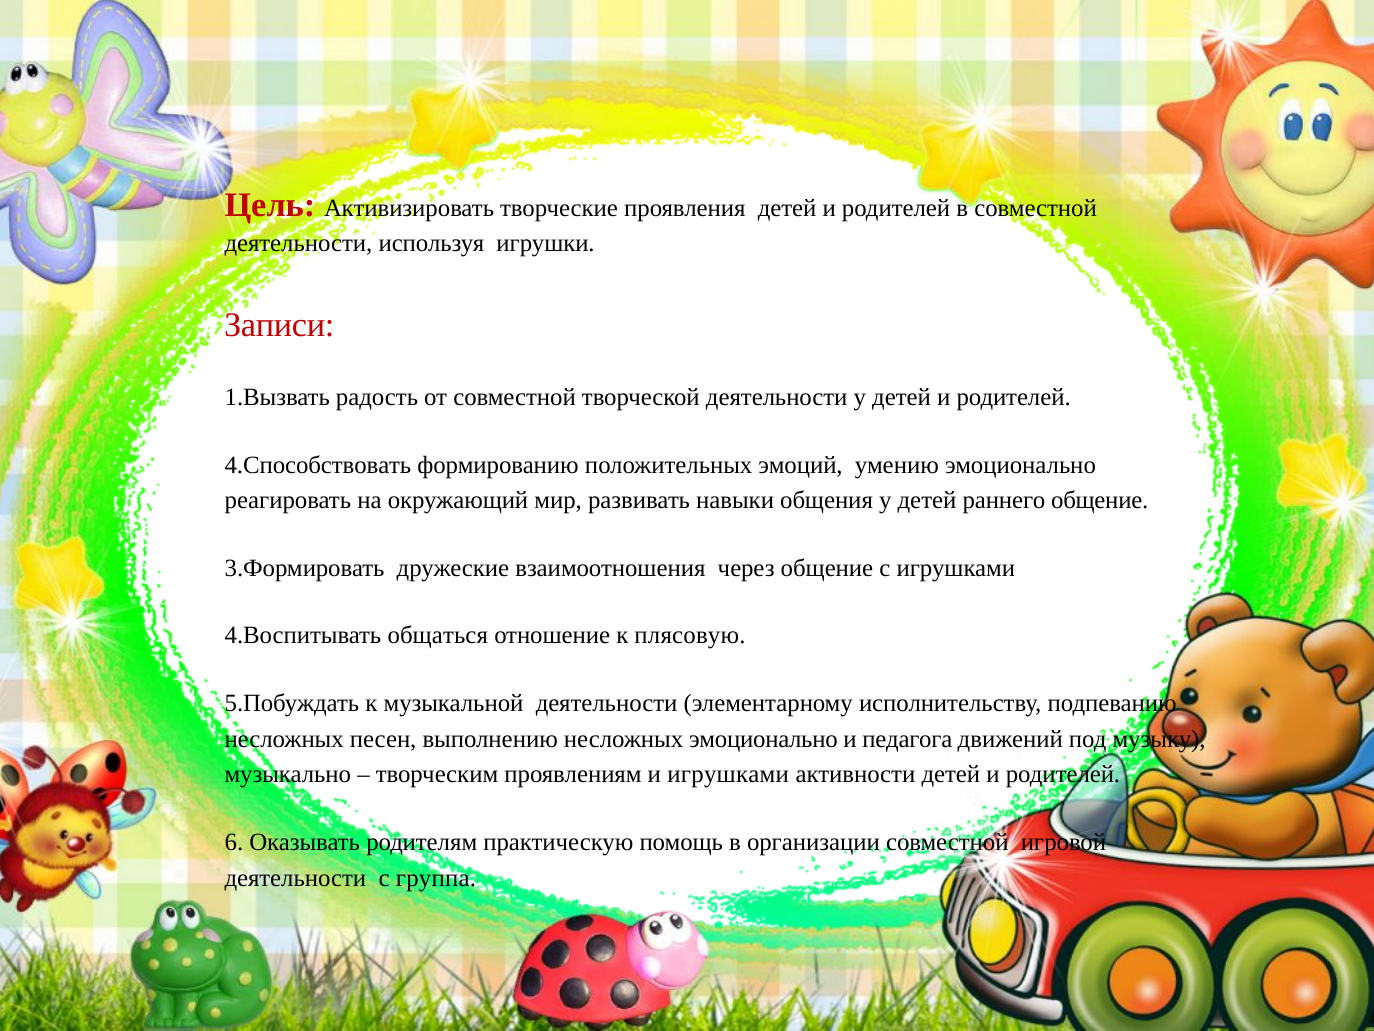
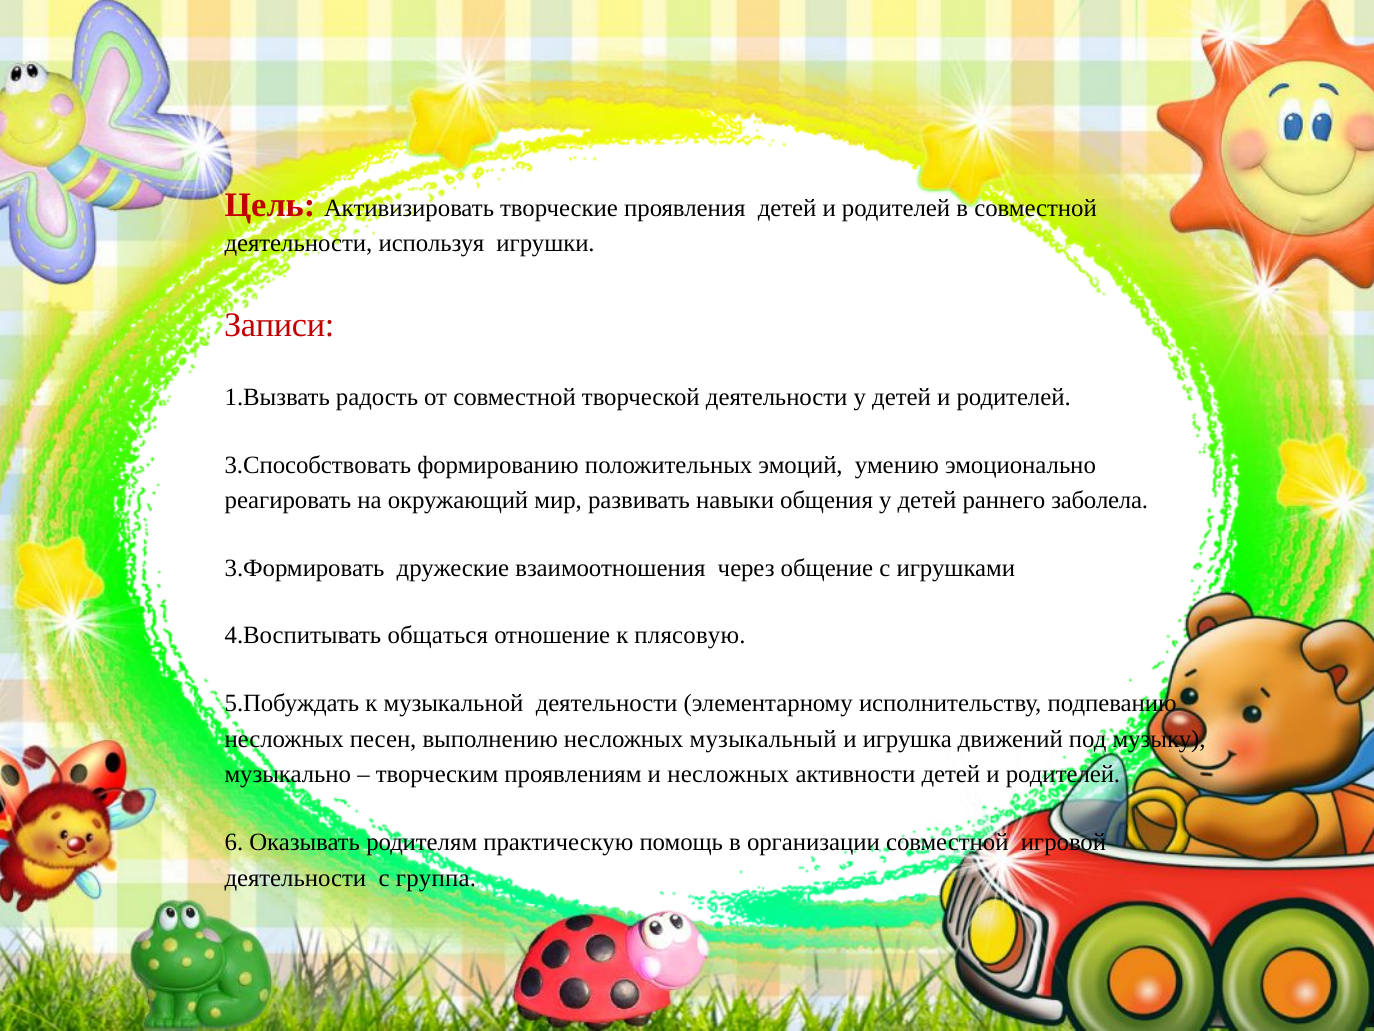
4.Способствовать: 4.Способствовать -> 3.Способствовать
раннего общение: общение -> заболела
несложных эмоционально: эмоционально -> музыкальный
педагога: педагога -> игрушка
и игрушками: игрушками -> несложных
